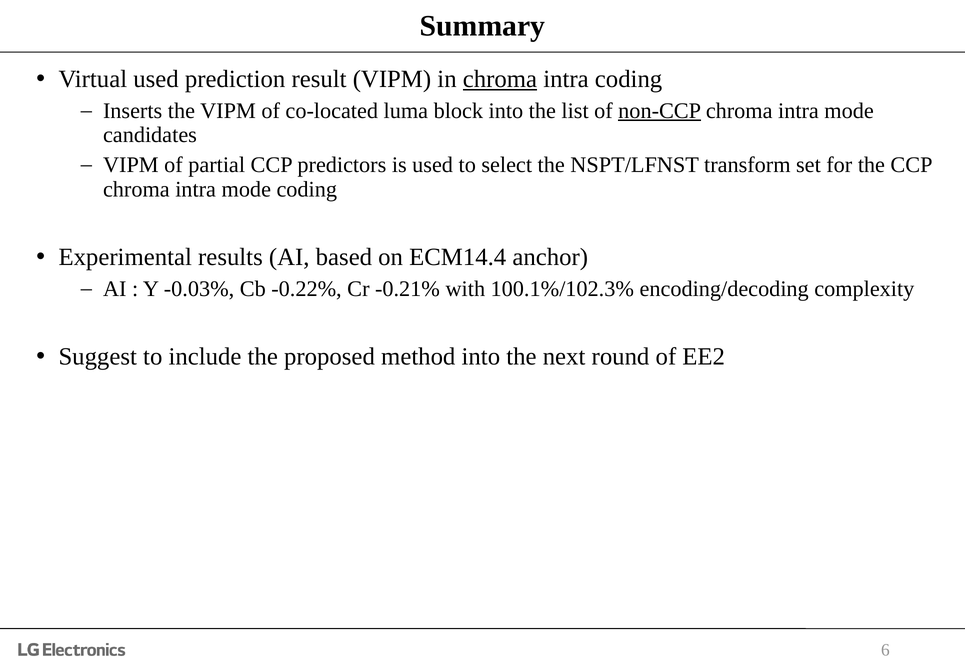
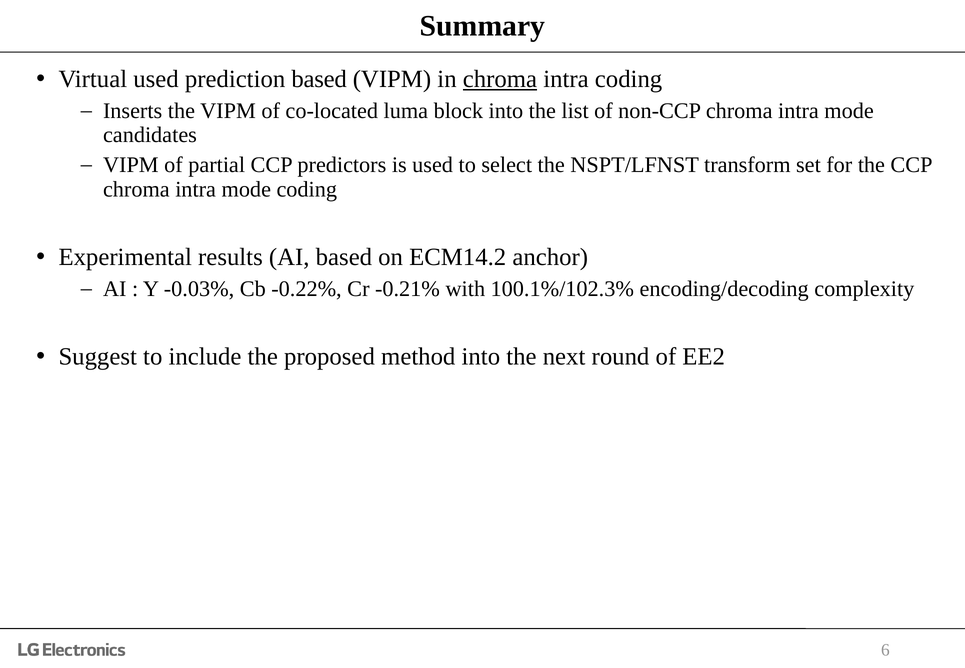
prediction result: result -> based
non-CCP underline: present -> none
ECM14.4: ECM14.4 -> ECM14.2
